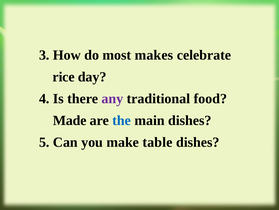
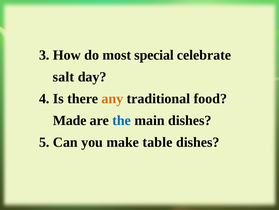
makes: makes -> special
rice: rice -> salt
any colour: purple -> orange
